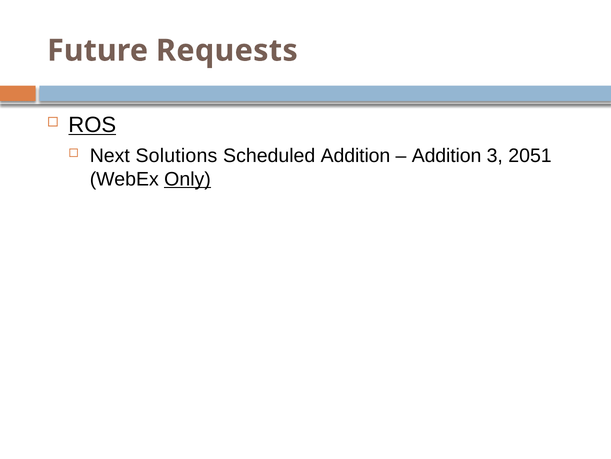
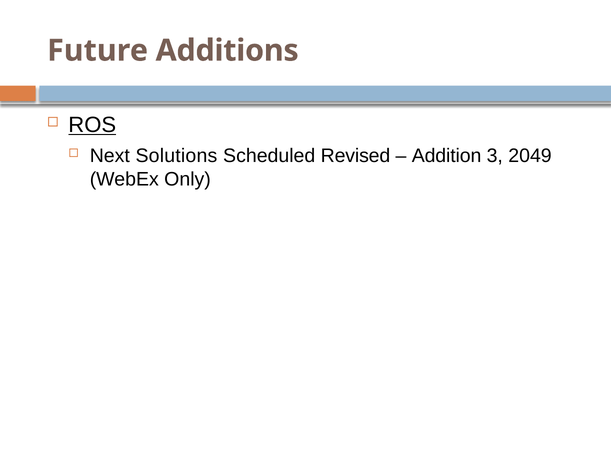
Requests: Requests -> Additions
Scheduled Addition: Addition -> Revised
2051: 2051 -> 2049
Only underline: present -> none
